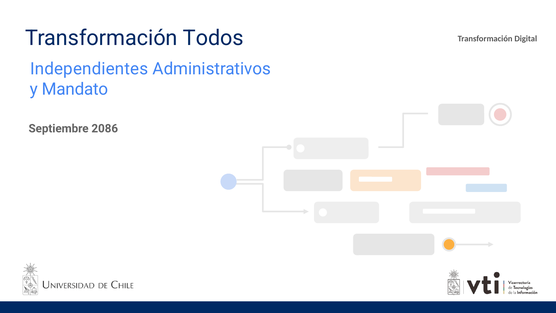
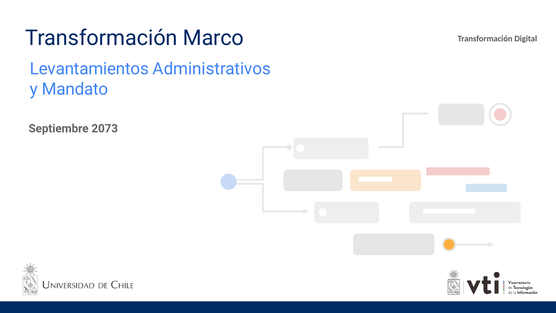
Todos: Todos -> Marco
Independientes: Independientes -> Levantamientos
2086: 2086 -> 2073
